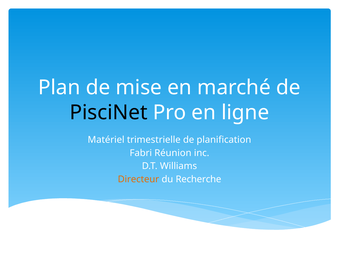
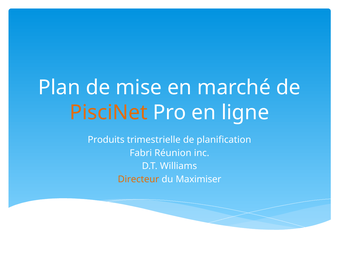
PisciNet colour: black -> orange
Matériel: Matériel -> Produits
Recherche: Recherche -> Maximiser
